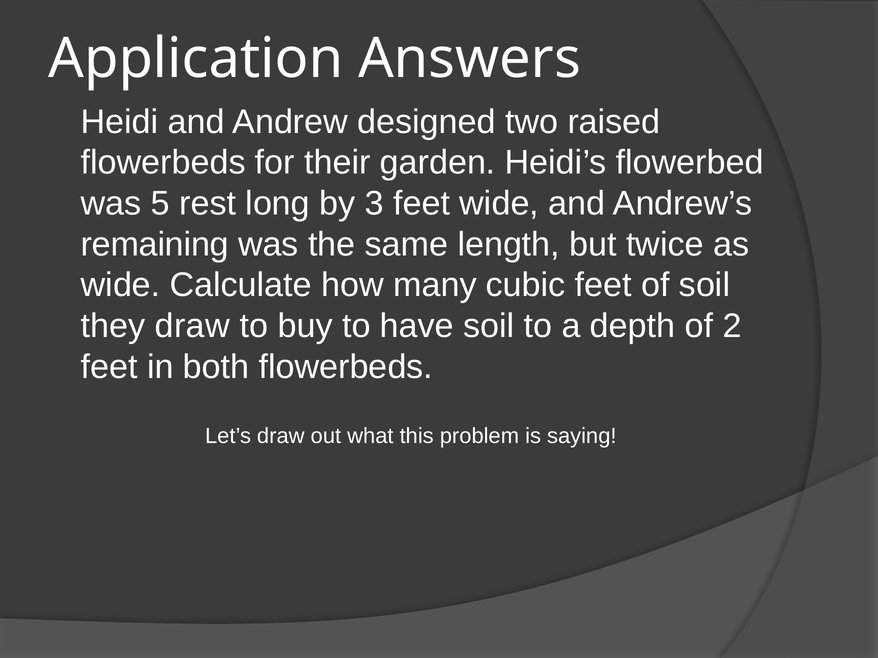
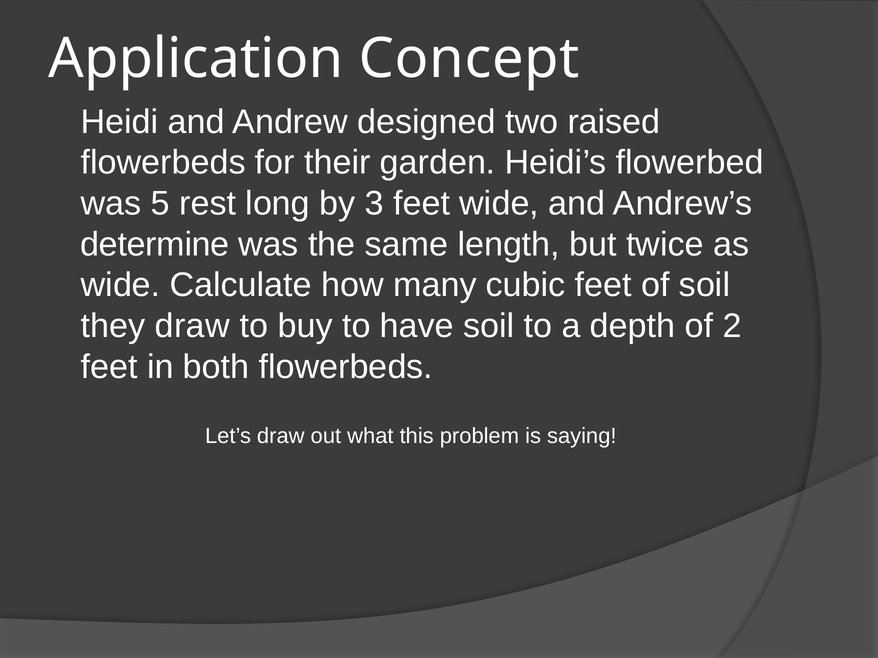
Answers: Answers -> Concept
remaining: remaining -> determine
